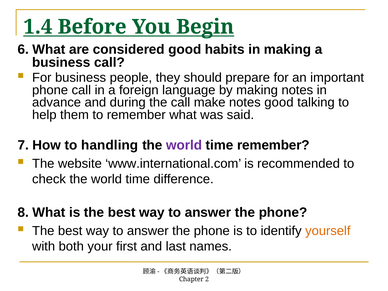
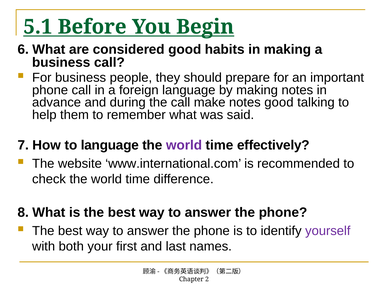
1.4: 1.4 -> 5.1
to handling: handling -> language
time remember: remember -> effectively
yourself colour: orange -> purple
